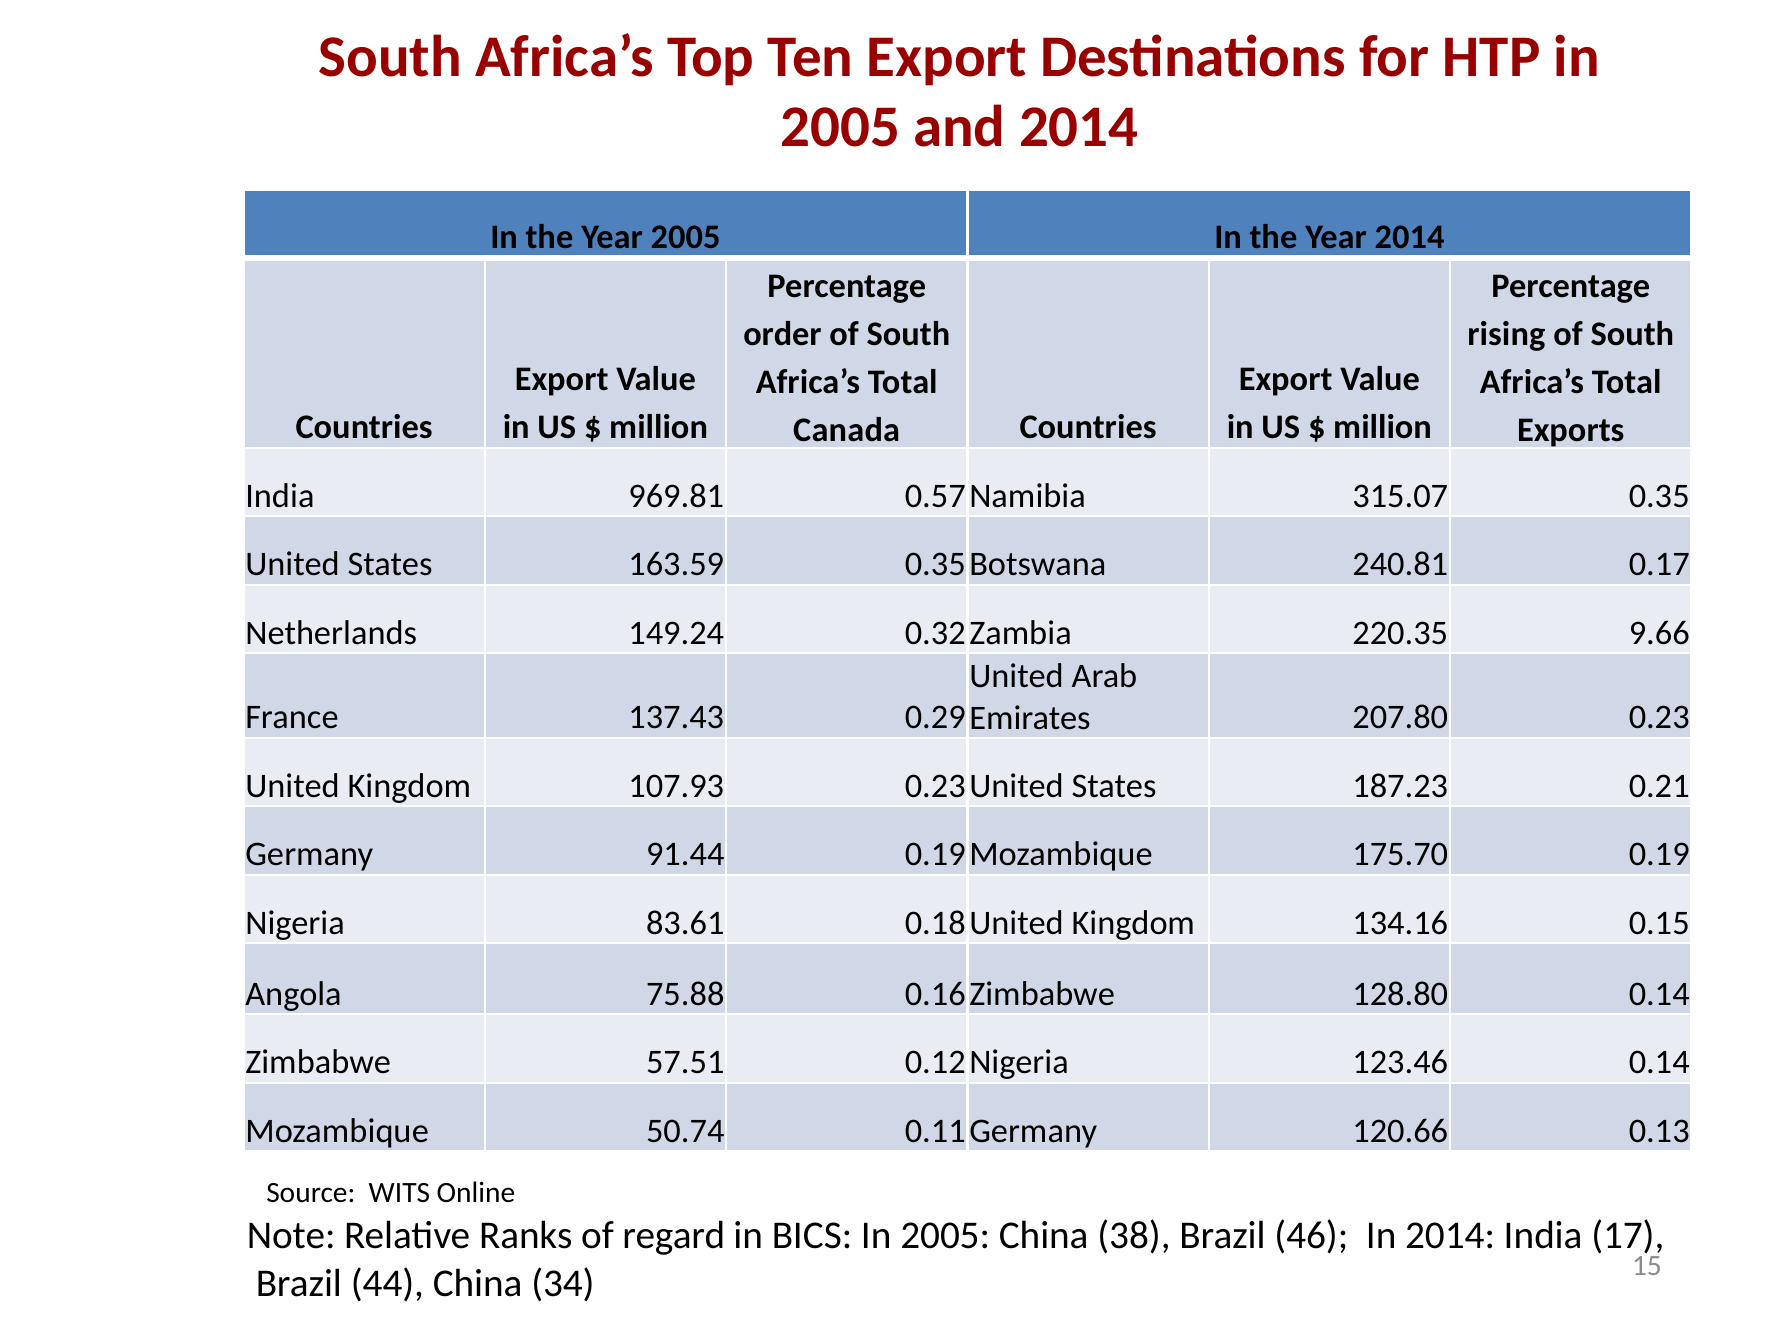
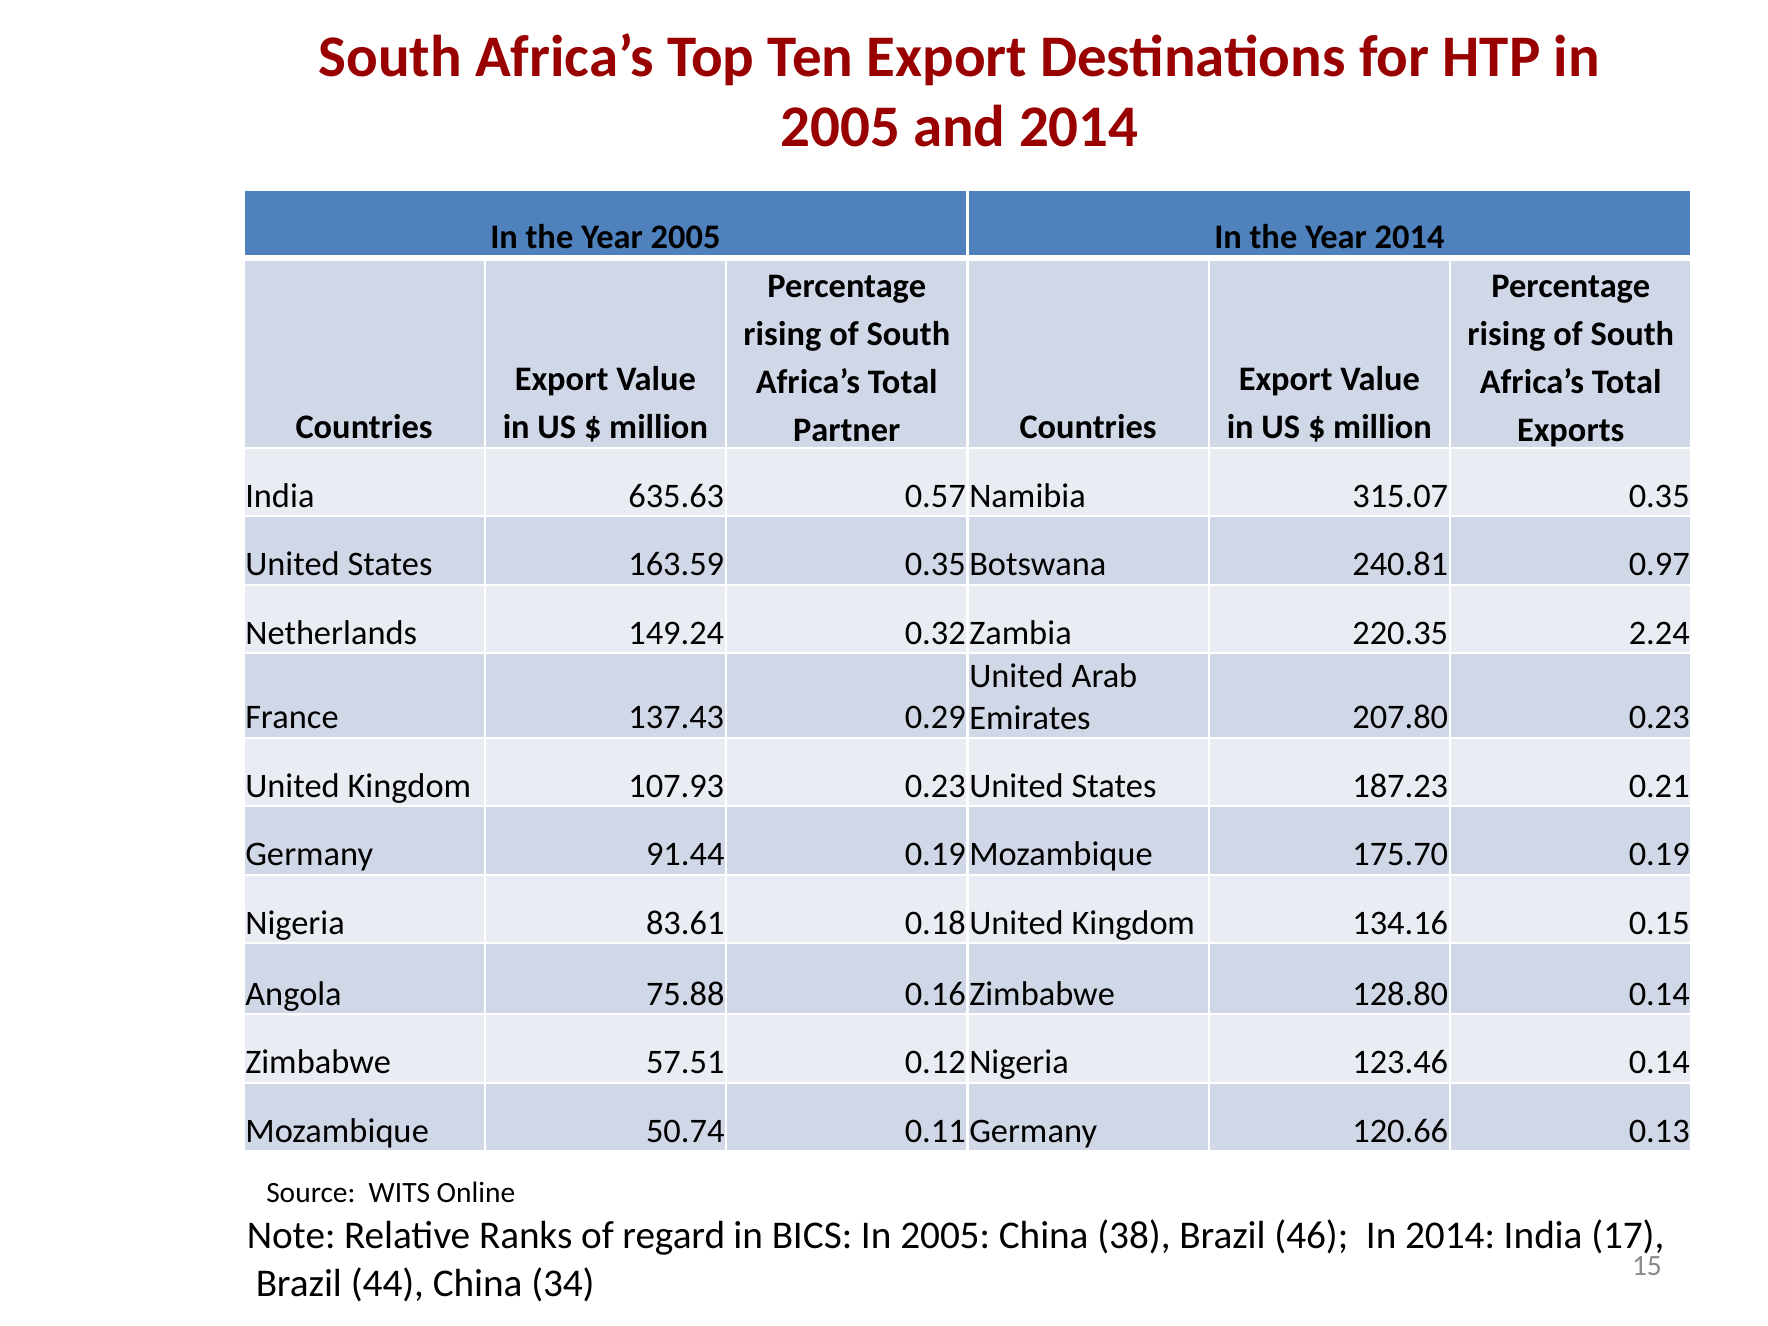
order at (782, 334): order -> rising
Canada: Canada -> Partner
969.81: 969.81 -> 635.63
0.17: 0.17 -> 0.97
9.66: 9.66 -> 2.24
